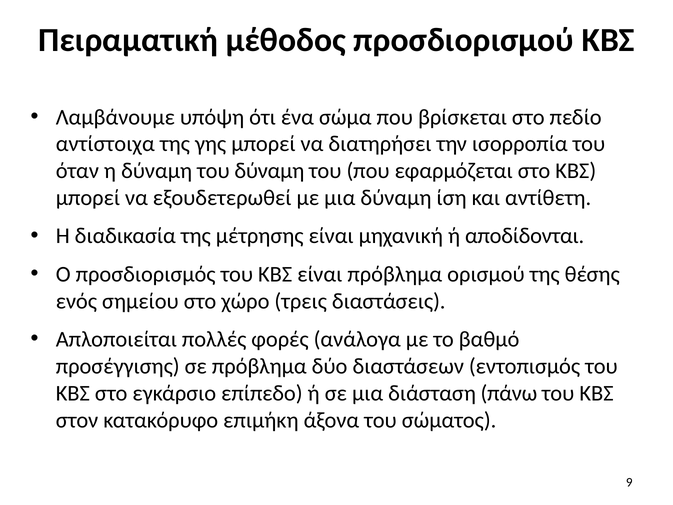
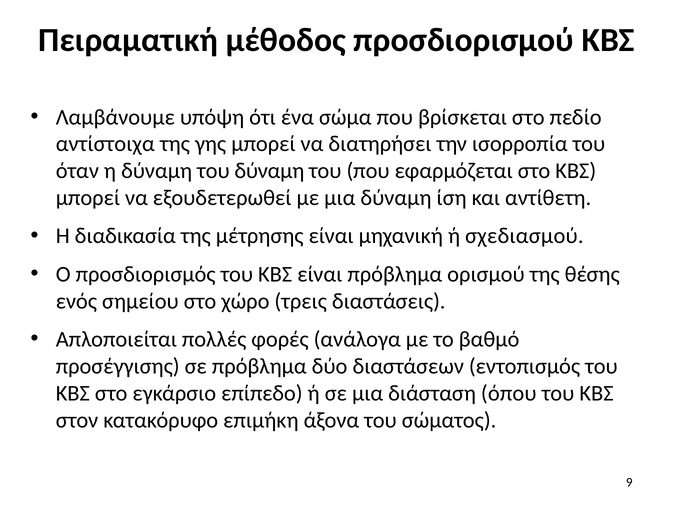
αποδίδονται: αποδίδονται -> σχεδιασμού
πάνω: πάνω -> όπου
